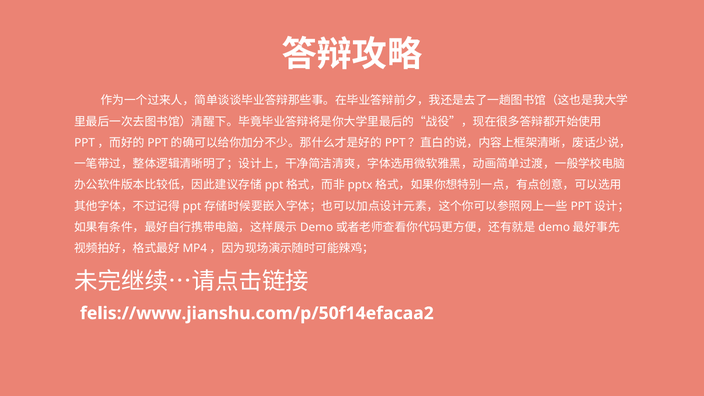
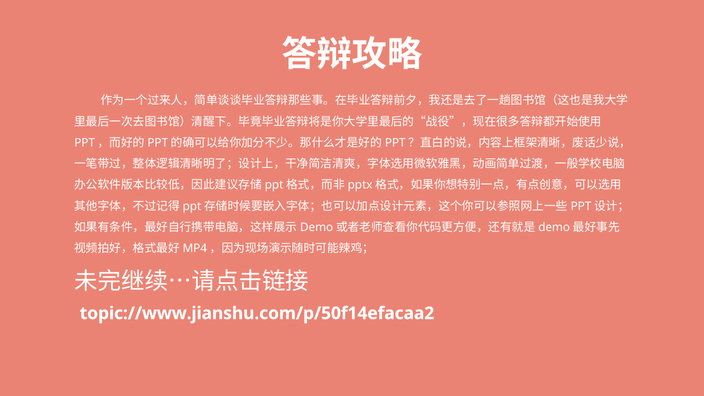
felis://www.jianshu.com/p/50f14efacaa2: felis://www.jianshu.com/p/50f14efacaa2 -> topic://www.jianshu.com/p/50f14efacaa2
